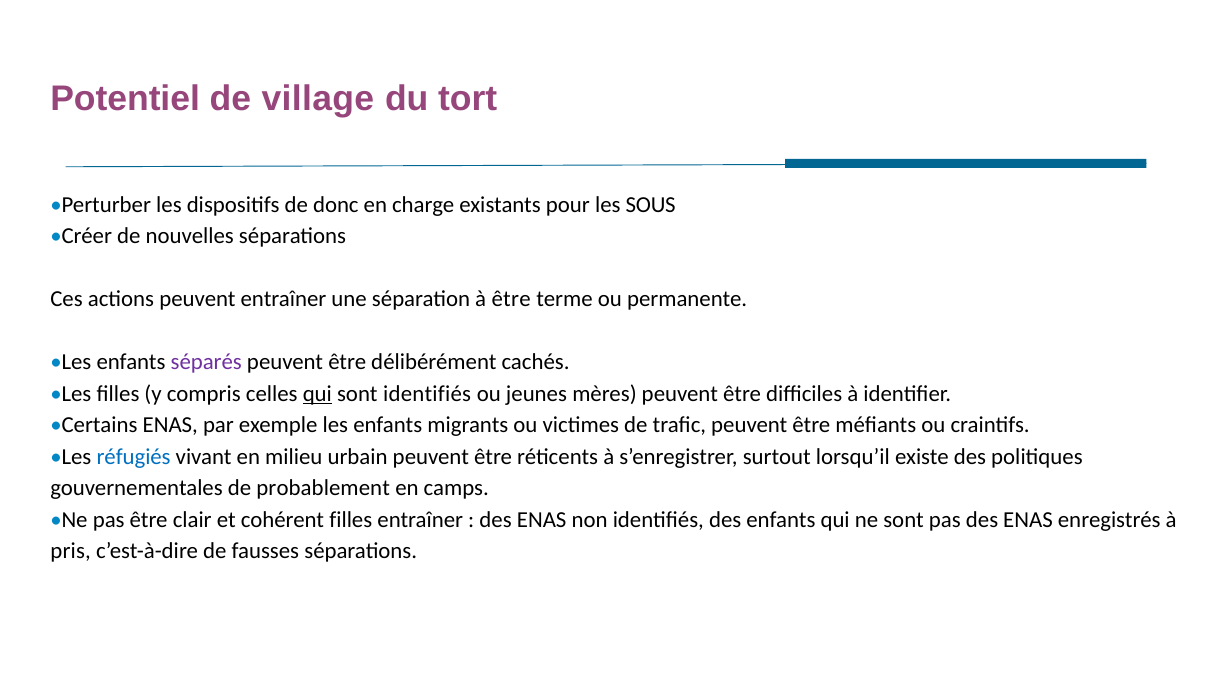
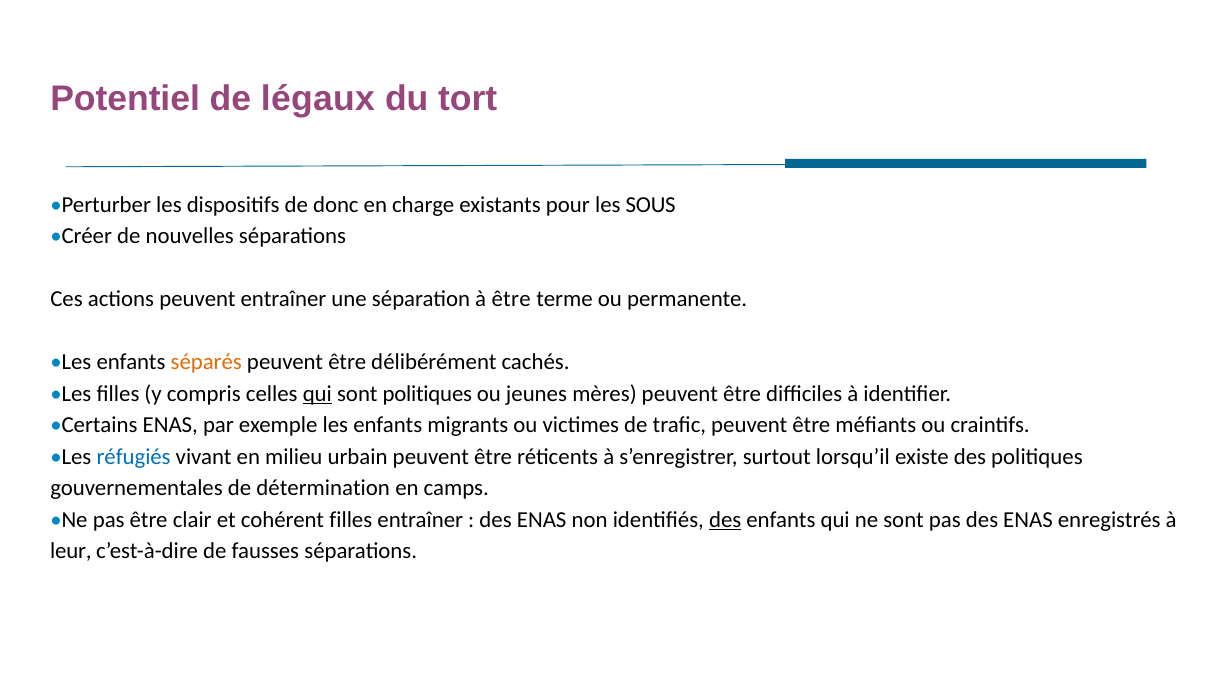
village: village -> légaux
séparés colour: purple -> orange
sont identifiés: identifiés -> politiques
probablement: probablement -> détermination
des at (725, 520) underline: none -> present
pris: pris -> leur
